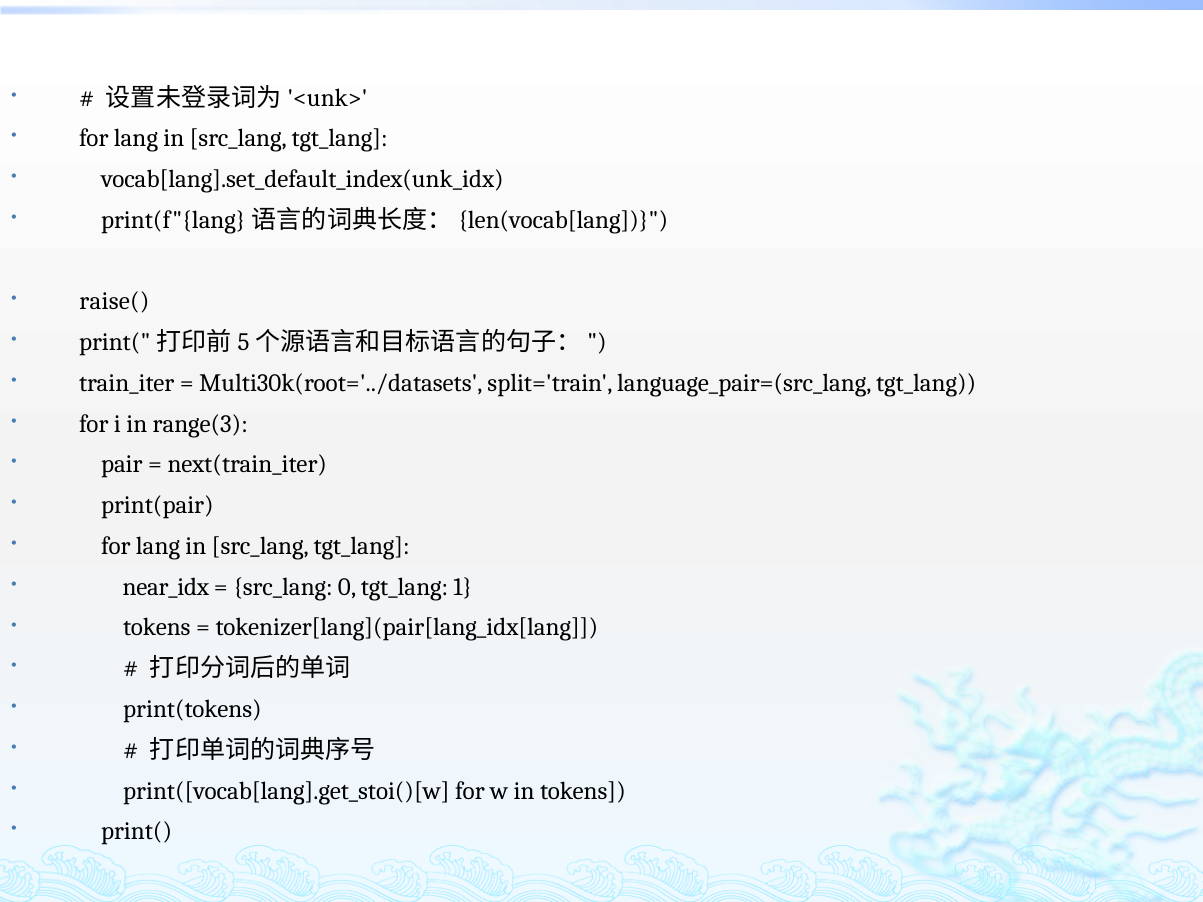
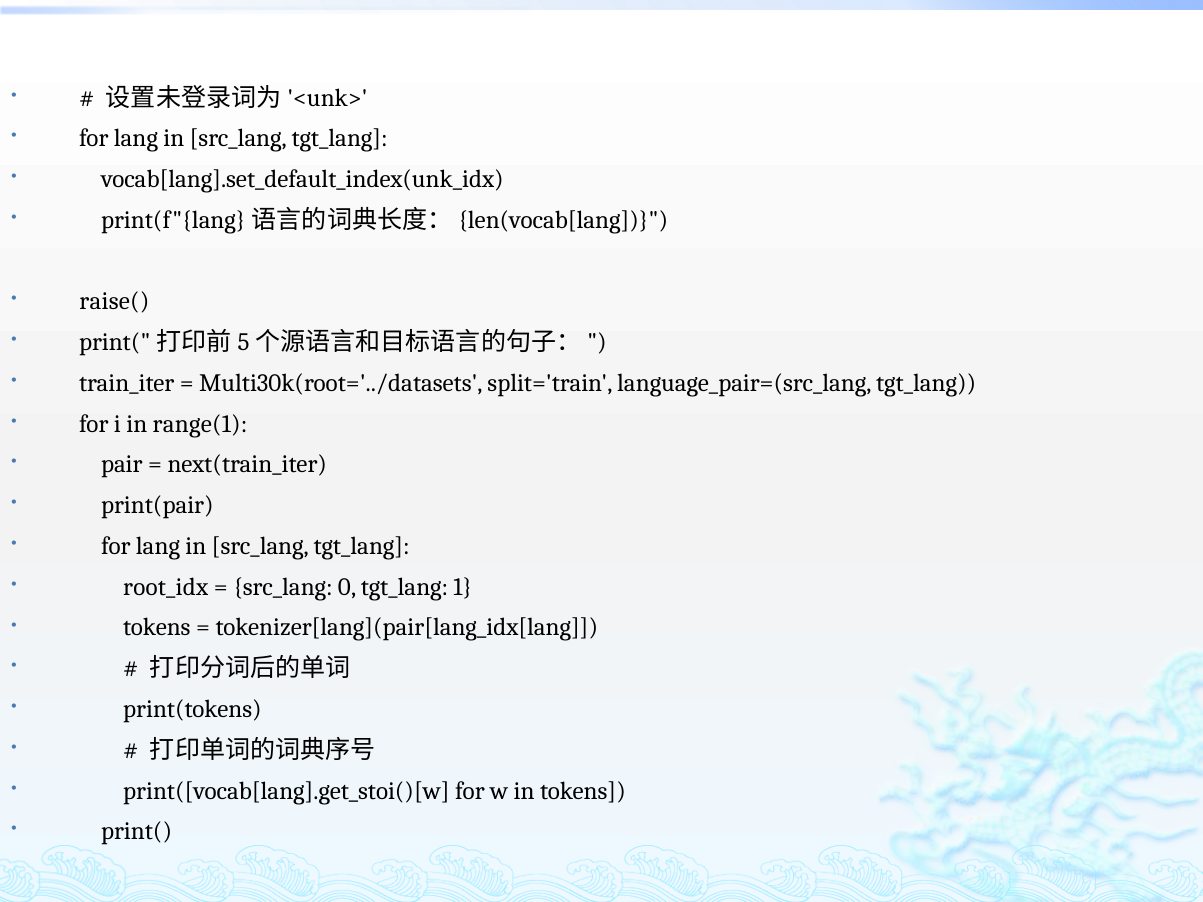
range(3: range(3 -> range(1
near_idx: near_idx -> root_idx
